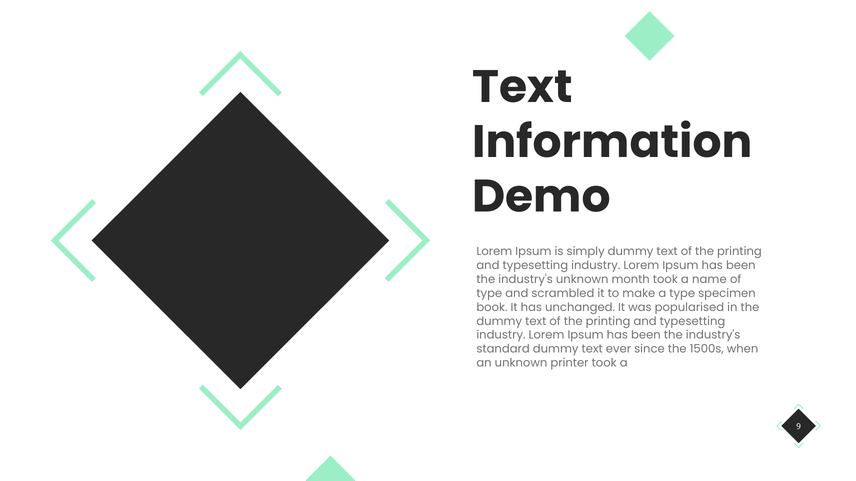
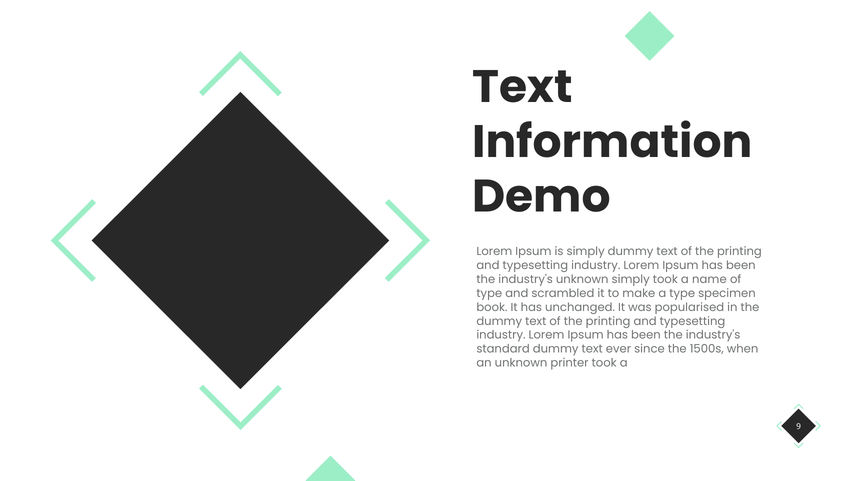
unknown month: month -> simply
